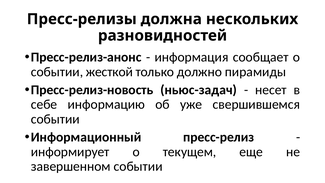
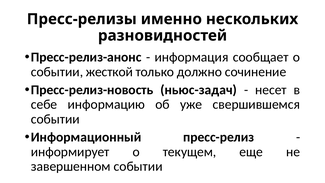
должна: должна -> именно
пирамиды: пирамиды -> сочинение
